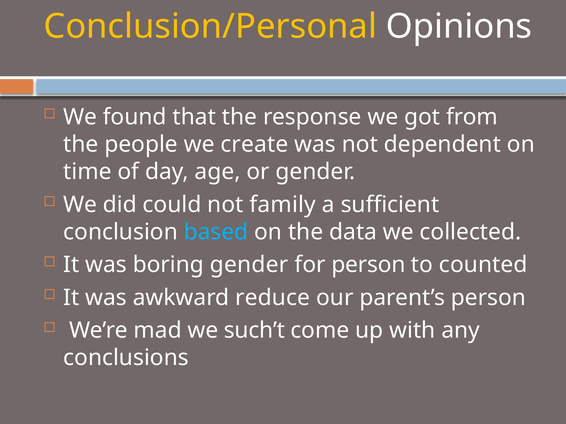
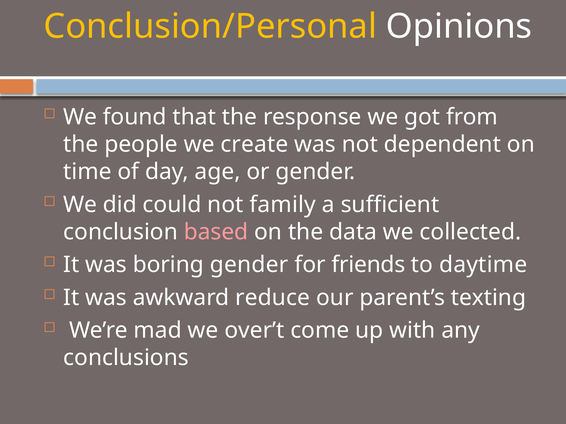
based colour: light blue -> pink
for person: person -> friends
counted: counted -> daytime
parent’s person: person -> texting
such’t: such’t -> over’t
